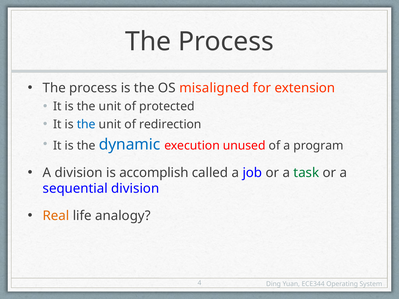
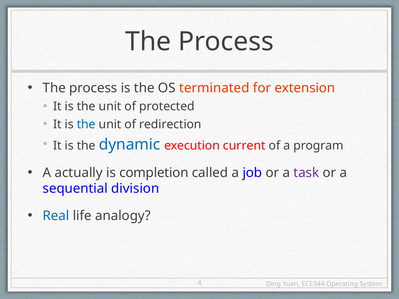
misaligned: misaligned -> terminated
unused: unused -> current
A division: division -> actually
accomplish: accomplish -> completion
task colour: green -> purple
Real colour: orange -> blue
